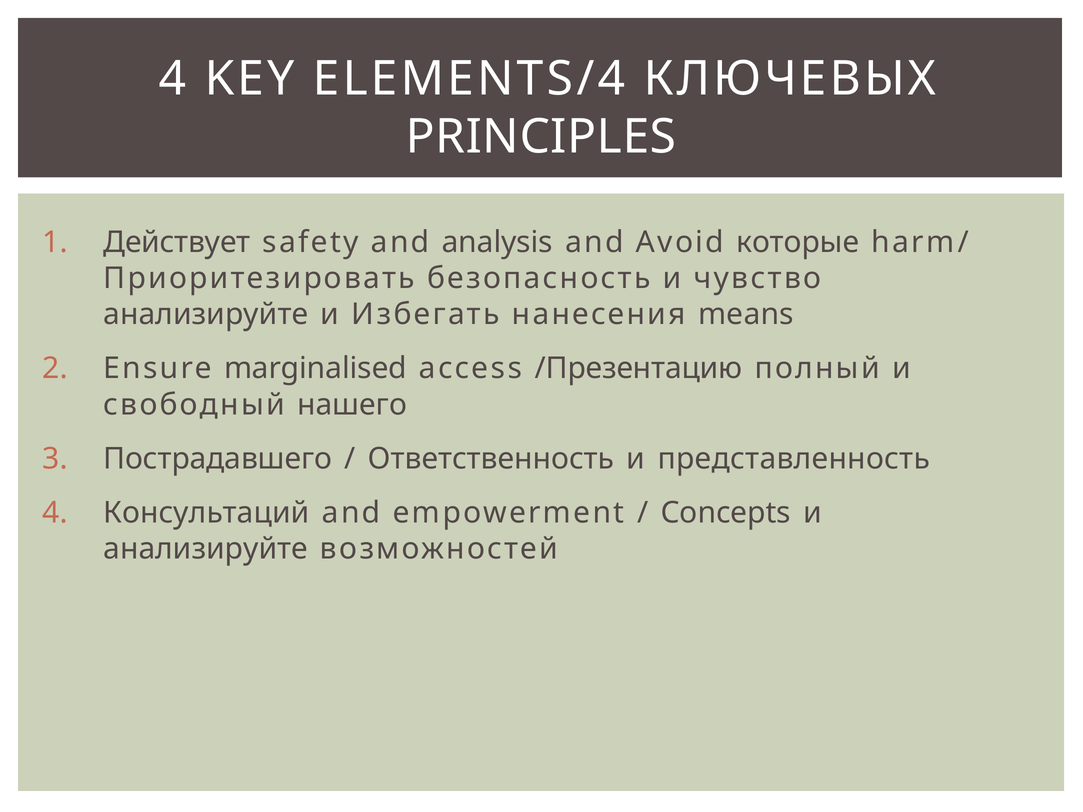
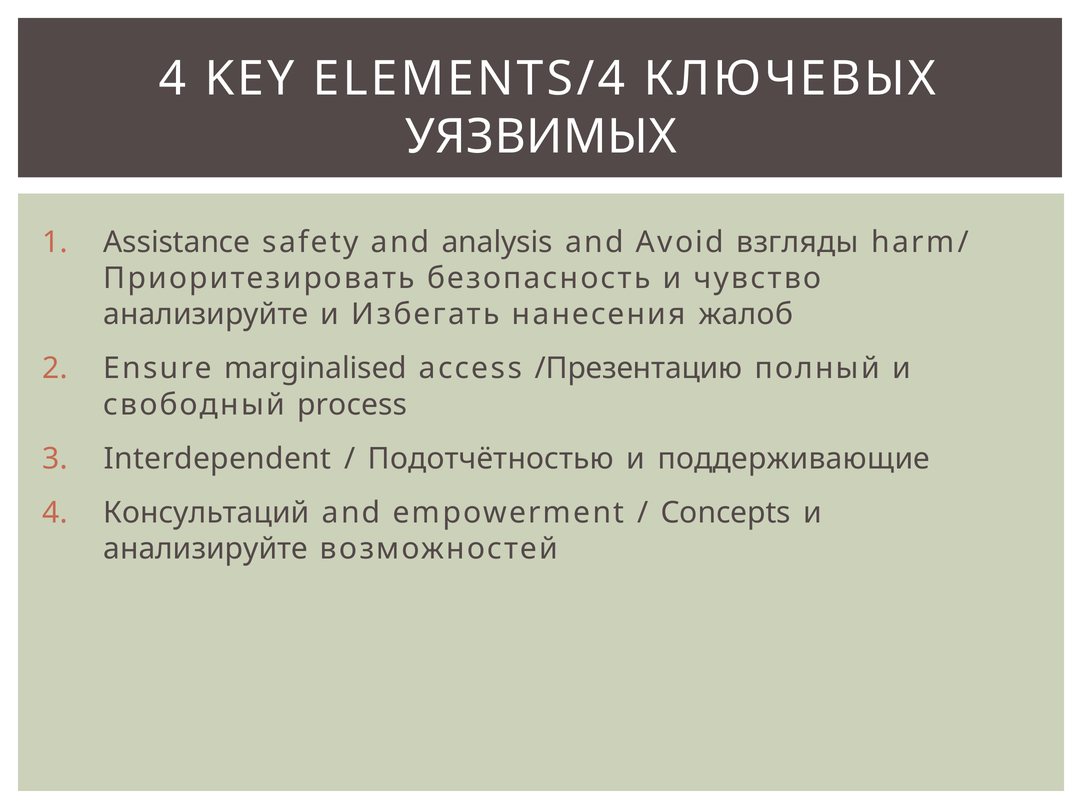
PRINCIPLES: PRINCIPLES -> УЯЗВИМЫХ
Действует: Действует -> Assistance
которые: которые -> взгляды
means: means -> жалоб
нашего: нашего -> process
Пострадавшего: Пострадавшего -> Interdependent
Ответственность: Ответственность -> Подотчётностью
представленность: представленность -> поддерживающие
